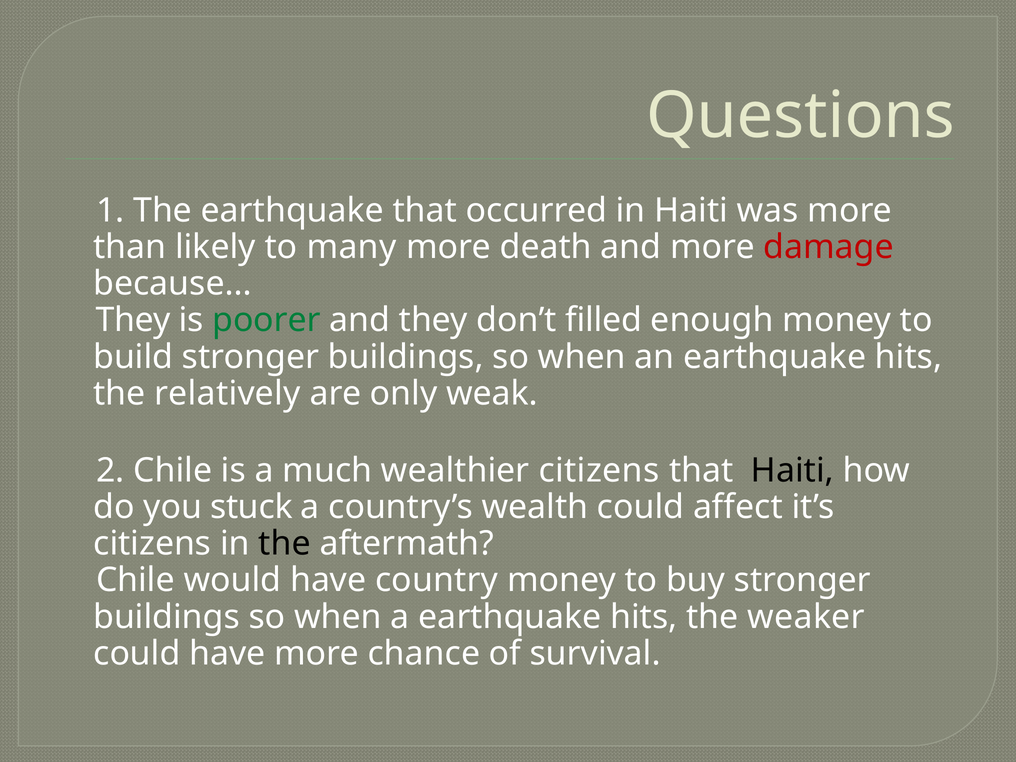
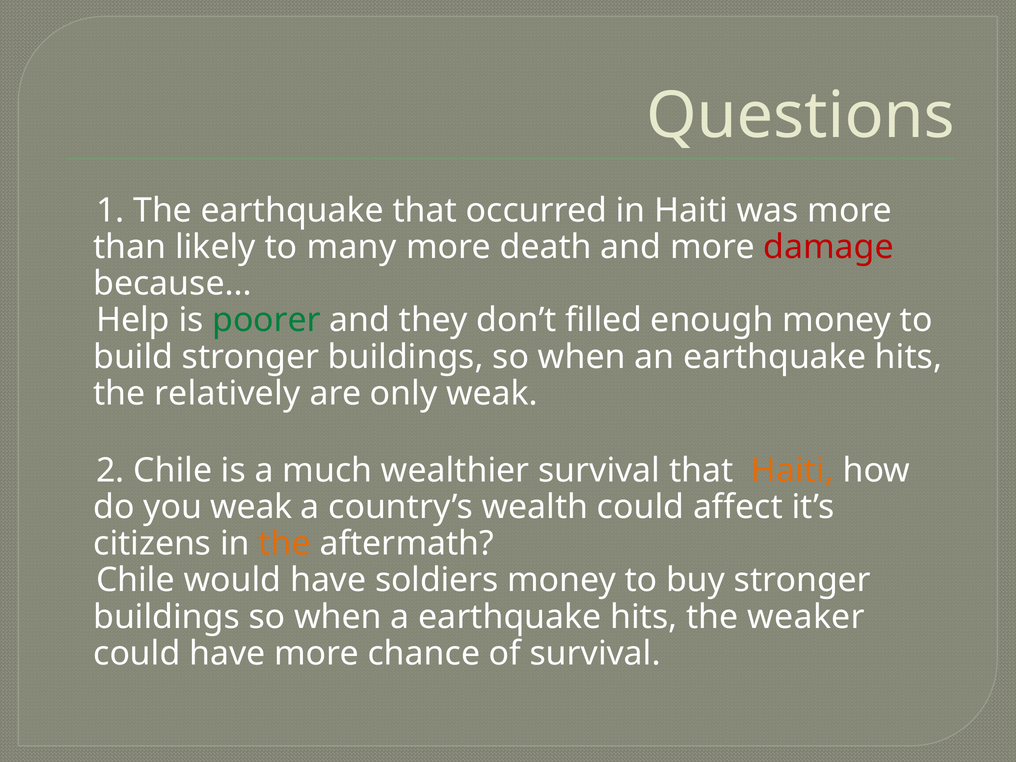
They at (133, 320): They -> Help
wealthier citizens: citizens -> survival
Haiti at (792, 471) colour: black -> orange
you stuck: stuck -> weak
the at (285, 544) colour: black -> orange
country: country -> soldiers
